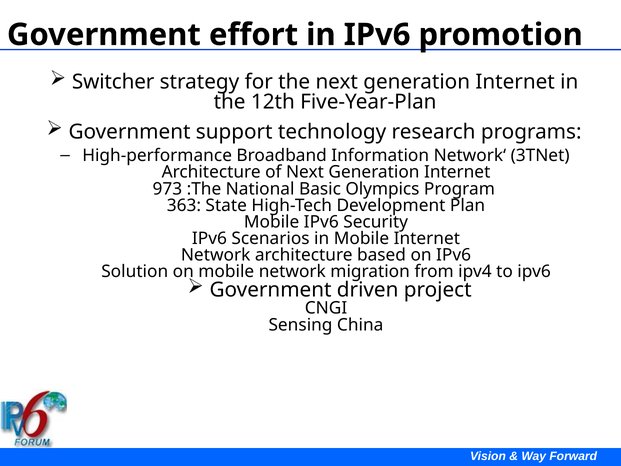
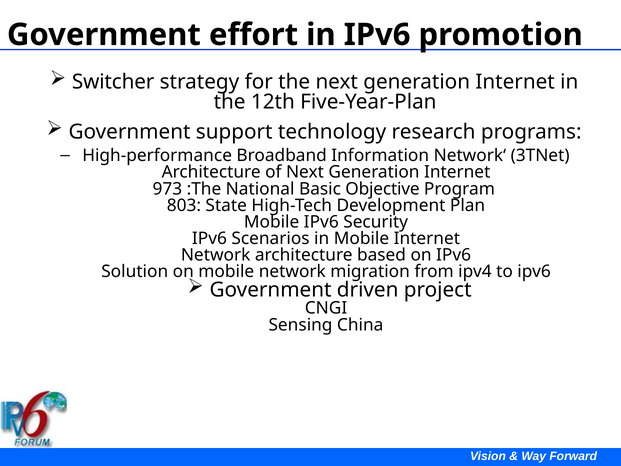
Olympics: Olympics -> Objective
363: 363 -> 803
